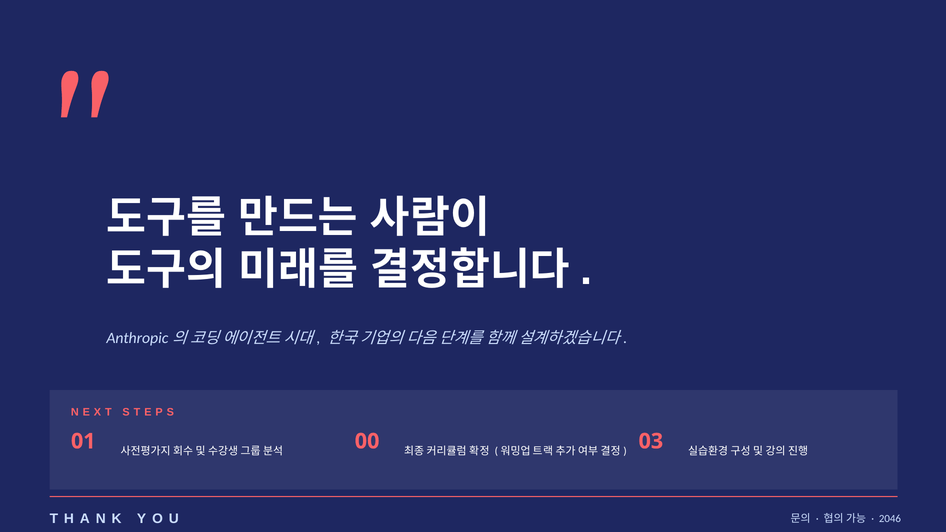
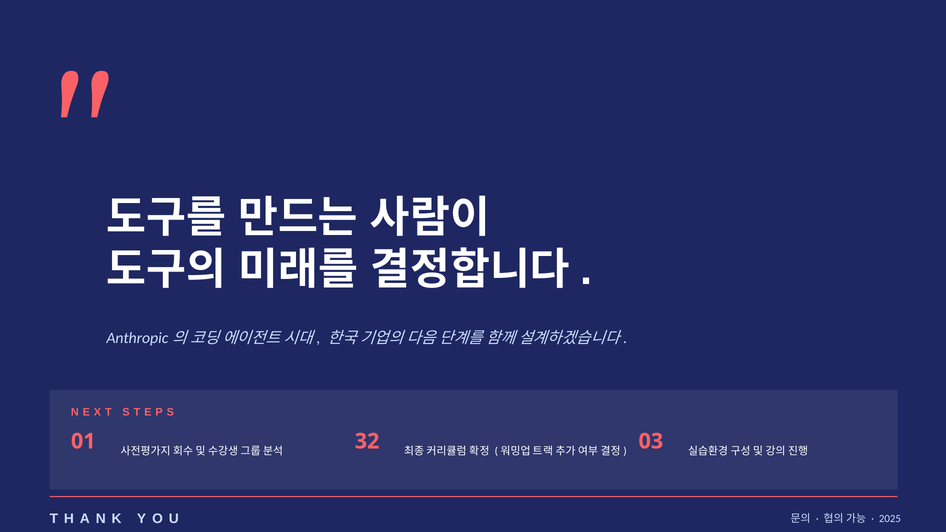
00: 00 -> 32
2046: 2046 -> 2025
